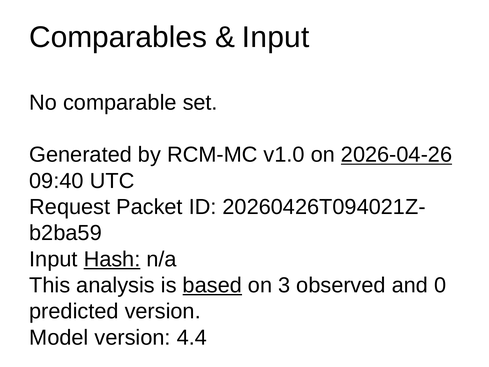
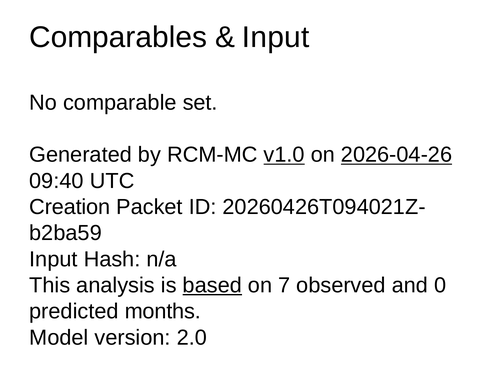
v1.0 underline: none -> present
Request: Request -> Creation
Hash underline: present -> none
3: 3 -> 7
predicted version: version -> months
4.4: 4.4 -> 2.0
